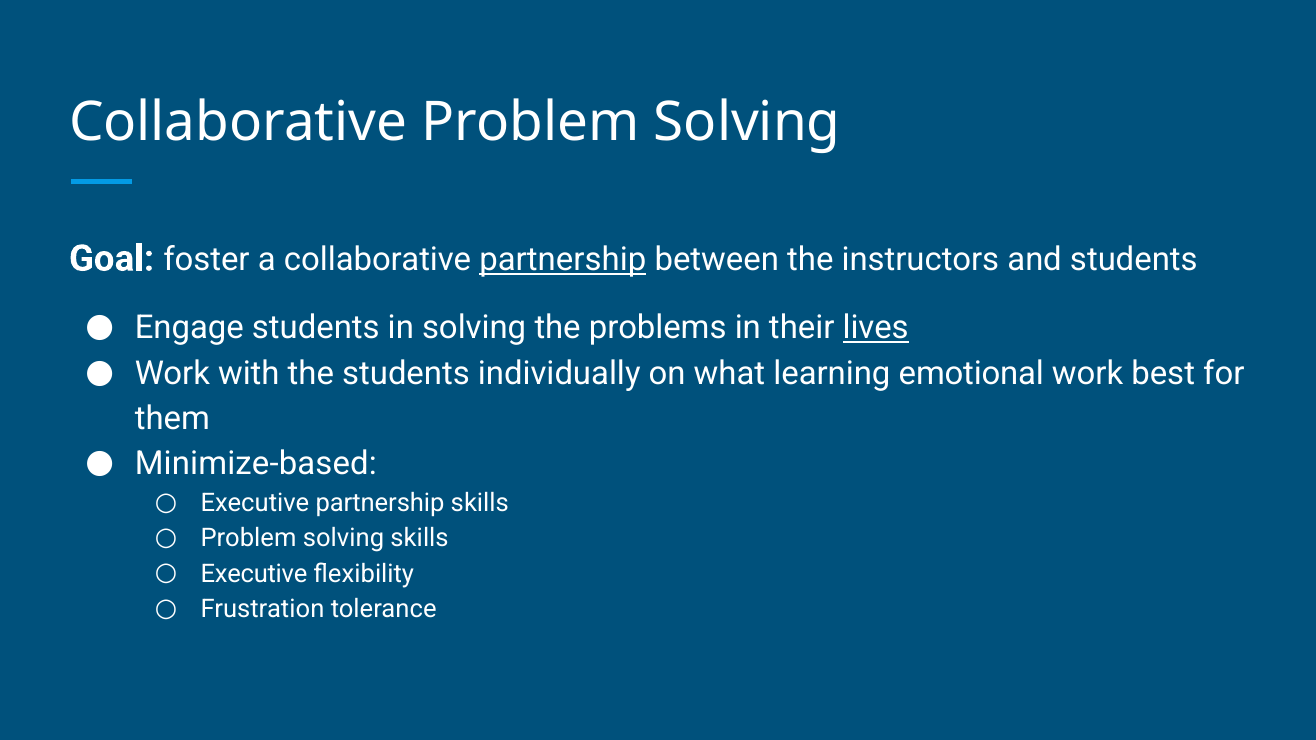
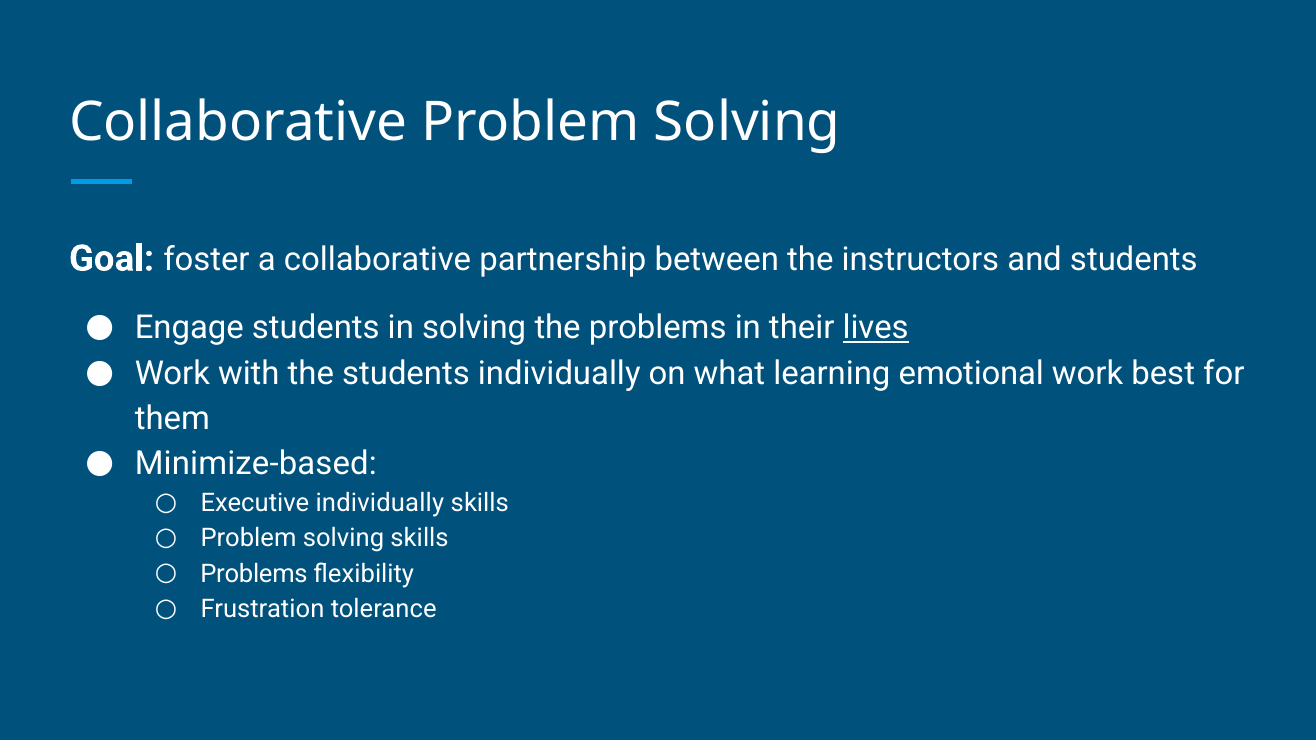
partnership at (563, 260) underline: present -> none
Executive partnership: partnership -> individually
Executive at (254, 574): Executive -> Problems
